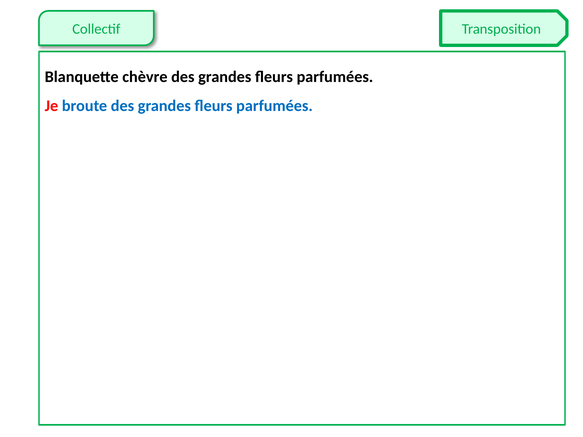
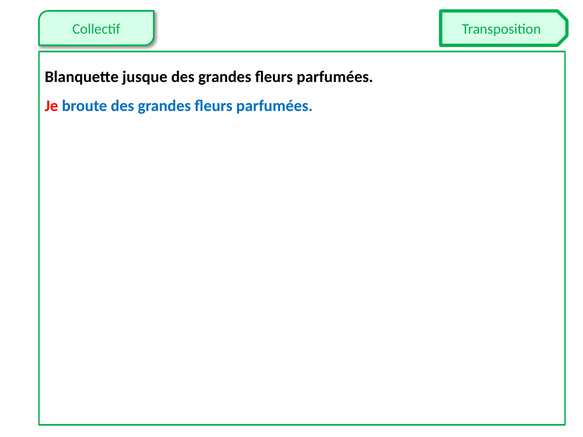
chèvre: chèvre -> jusque
